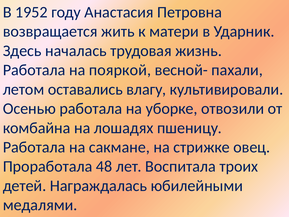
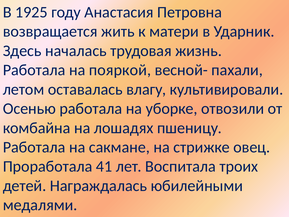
1952: 1952 -> 1925
оставались: оставались -> оставалась
48: 48 -> 41
